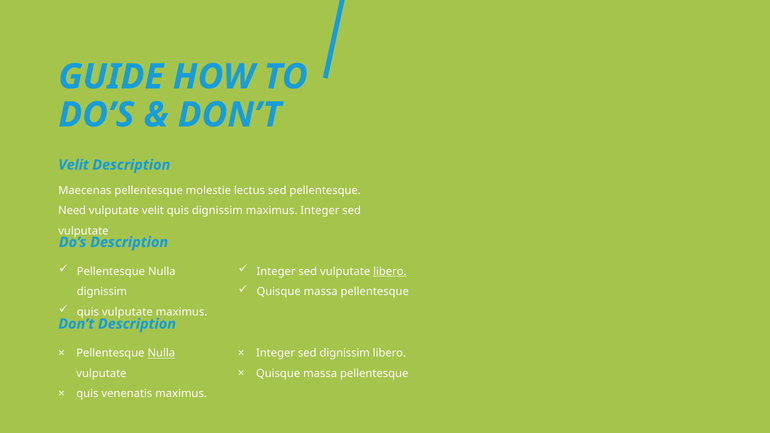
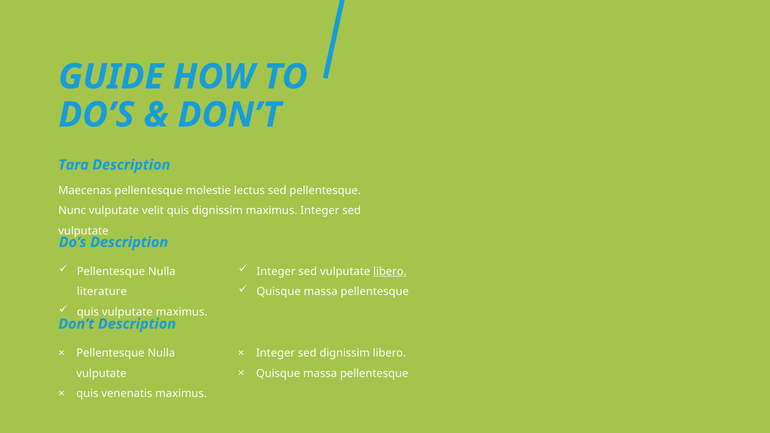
Velit at (74, 165): Velit -> Tara
Need: Need -> Nunc
dignissim at (102, 292): dignissim -> literature
Nulla at (161, 353) underline: present -> none
